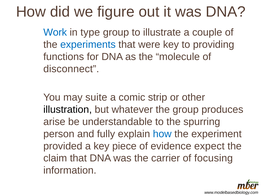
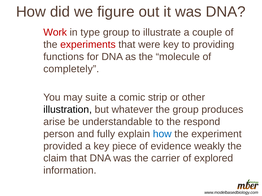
Work colour: blue -> red
experiments colour: blue -> red
disconnect: disconnect -> completely
spurring: spurring -> respond
expect: expect -> weakly
focusing: focusing -> explored
